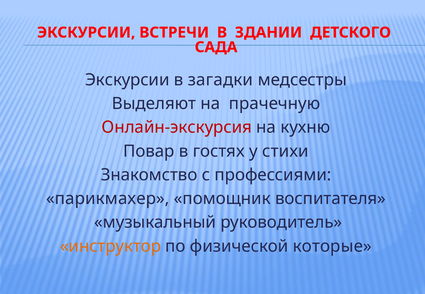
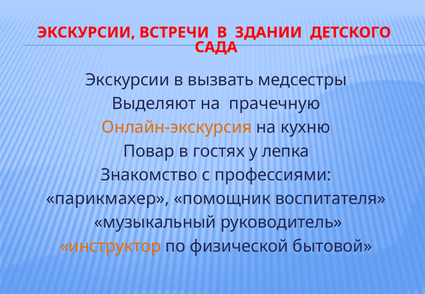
загадки: загадки -> вызвать
Онлайн-экскурсия colour: red -> orange
стихи: стихи -> лепка
которые: которые -> бытовой
